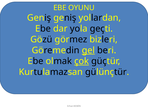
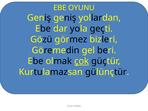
gel underline: present -> none
